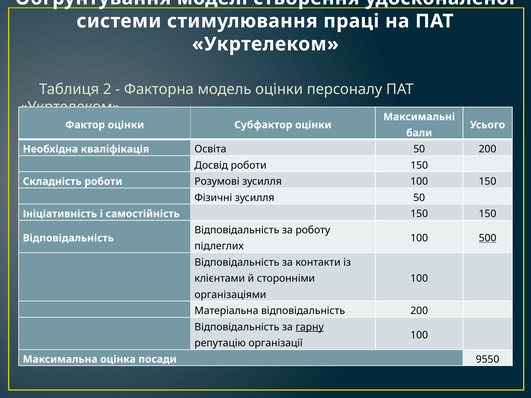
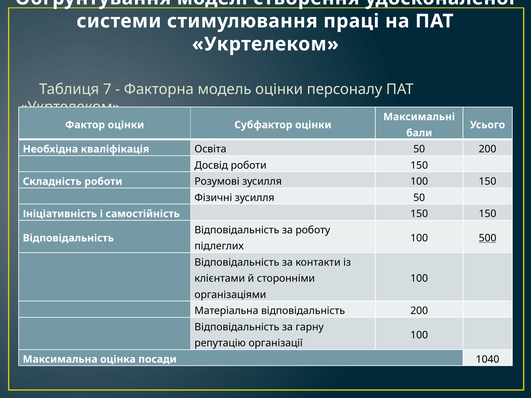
2: 2 -> 7
гарну underline: present -> none
9550: 9550 -> 1040
